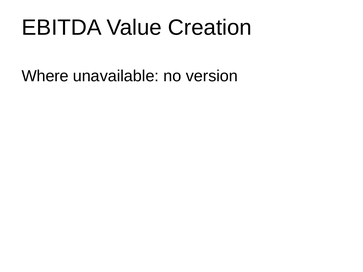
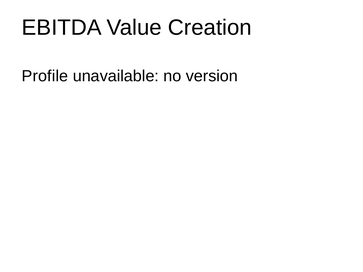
Where: Where -> Profile
